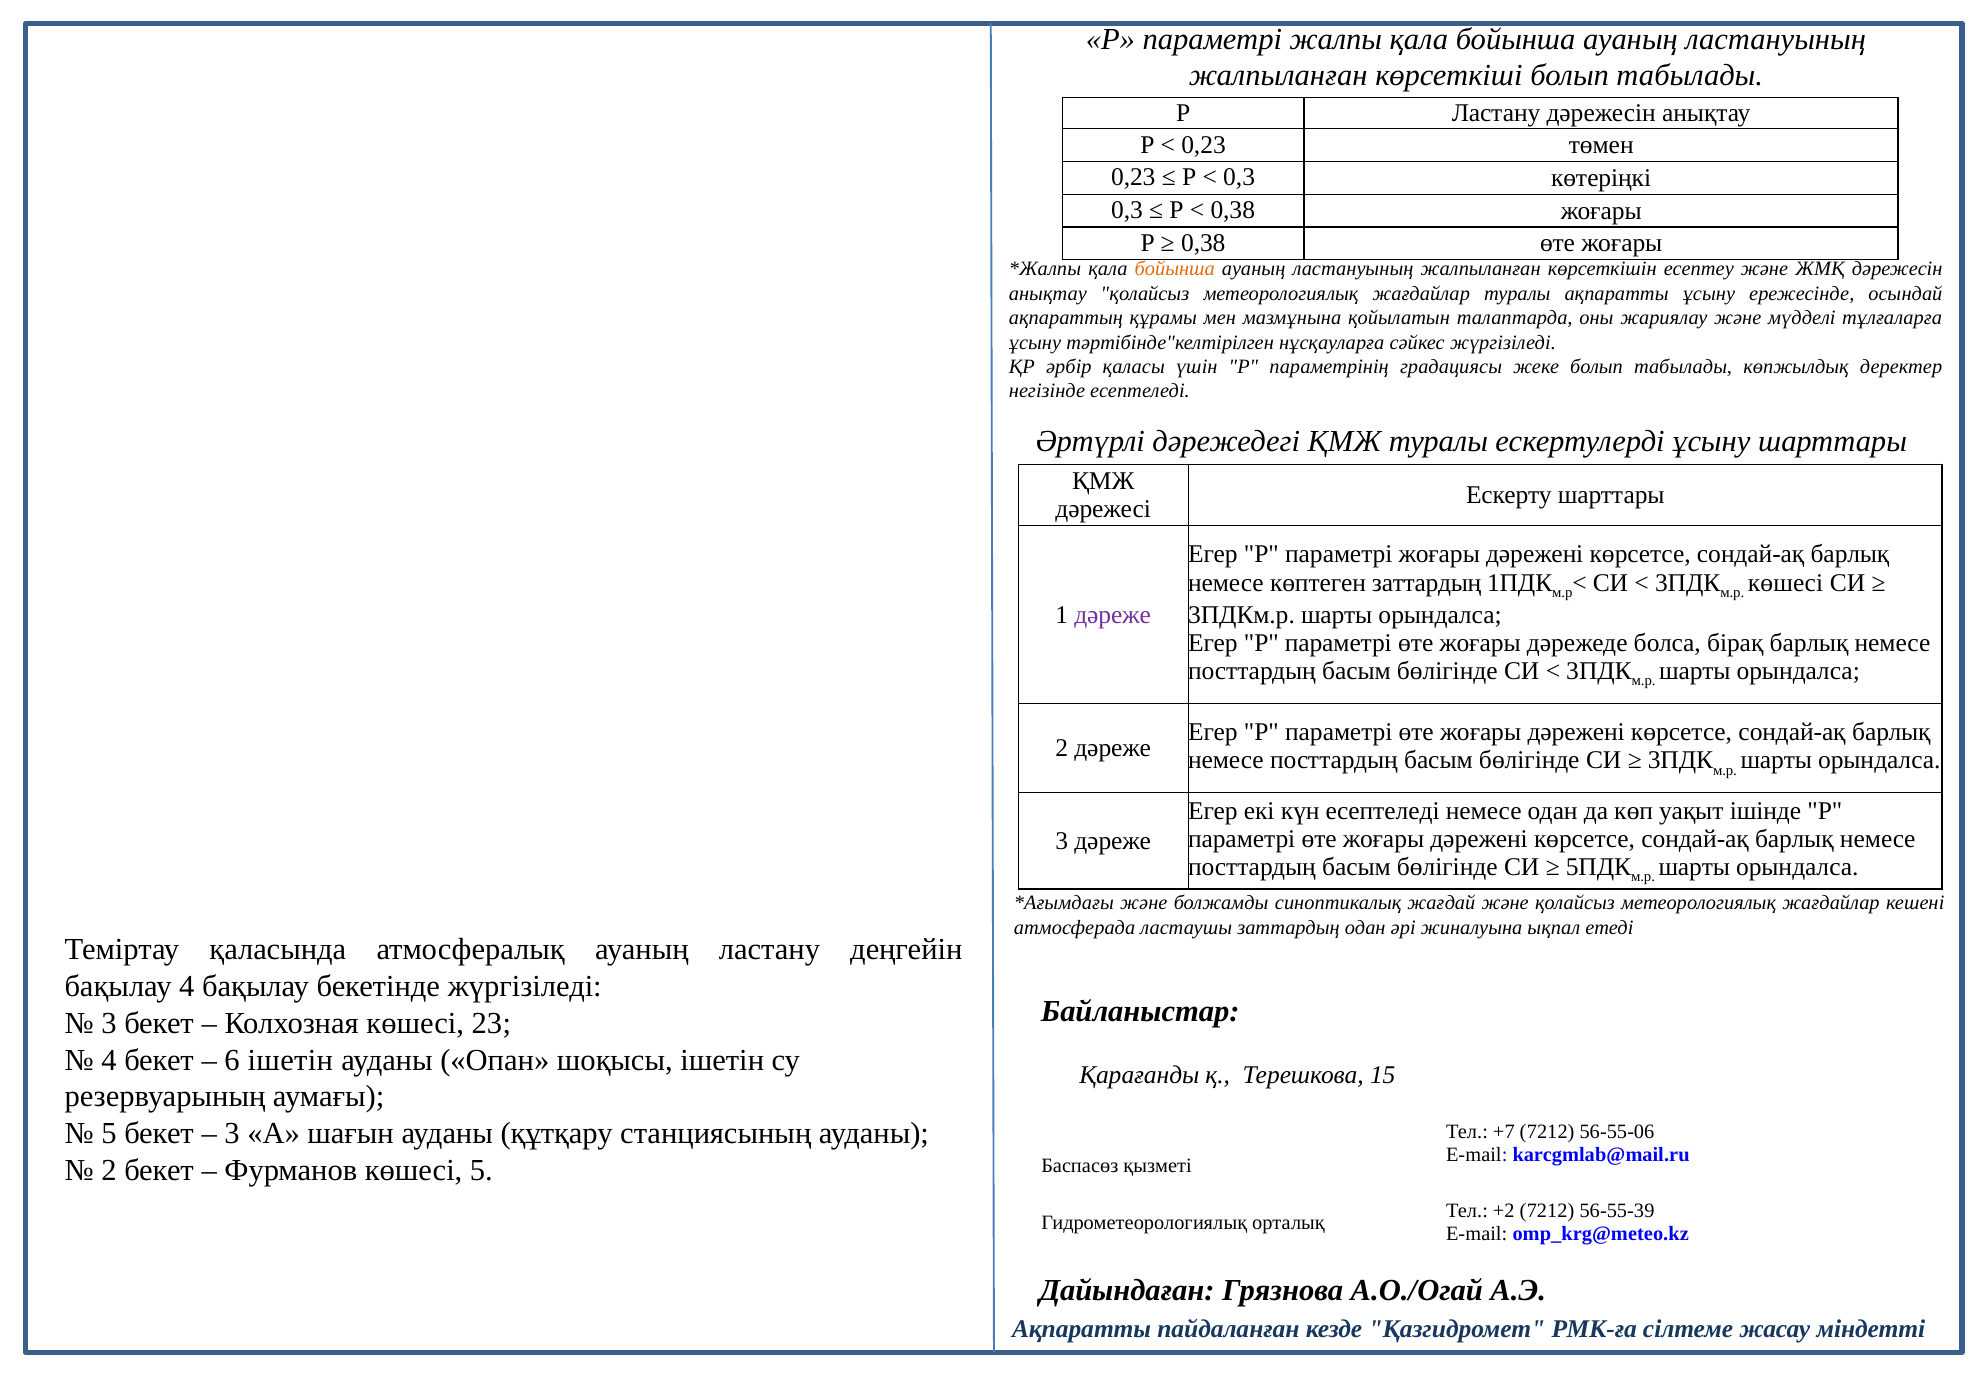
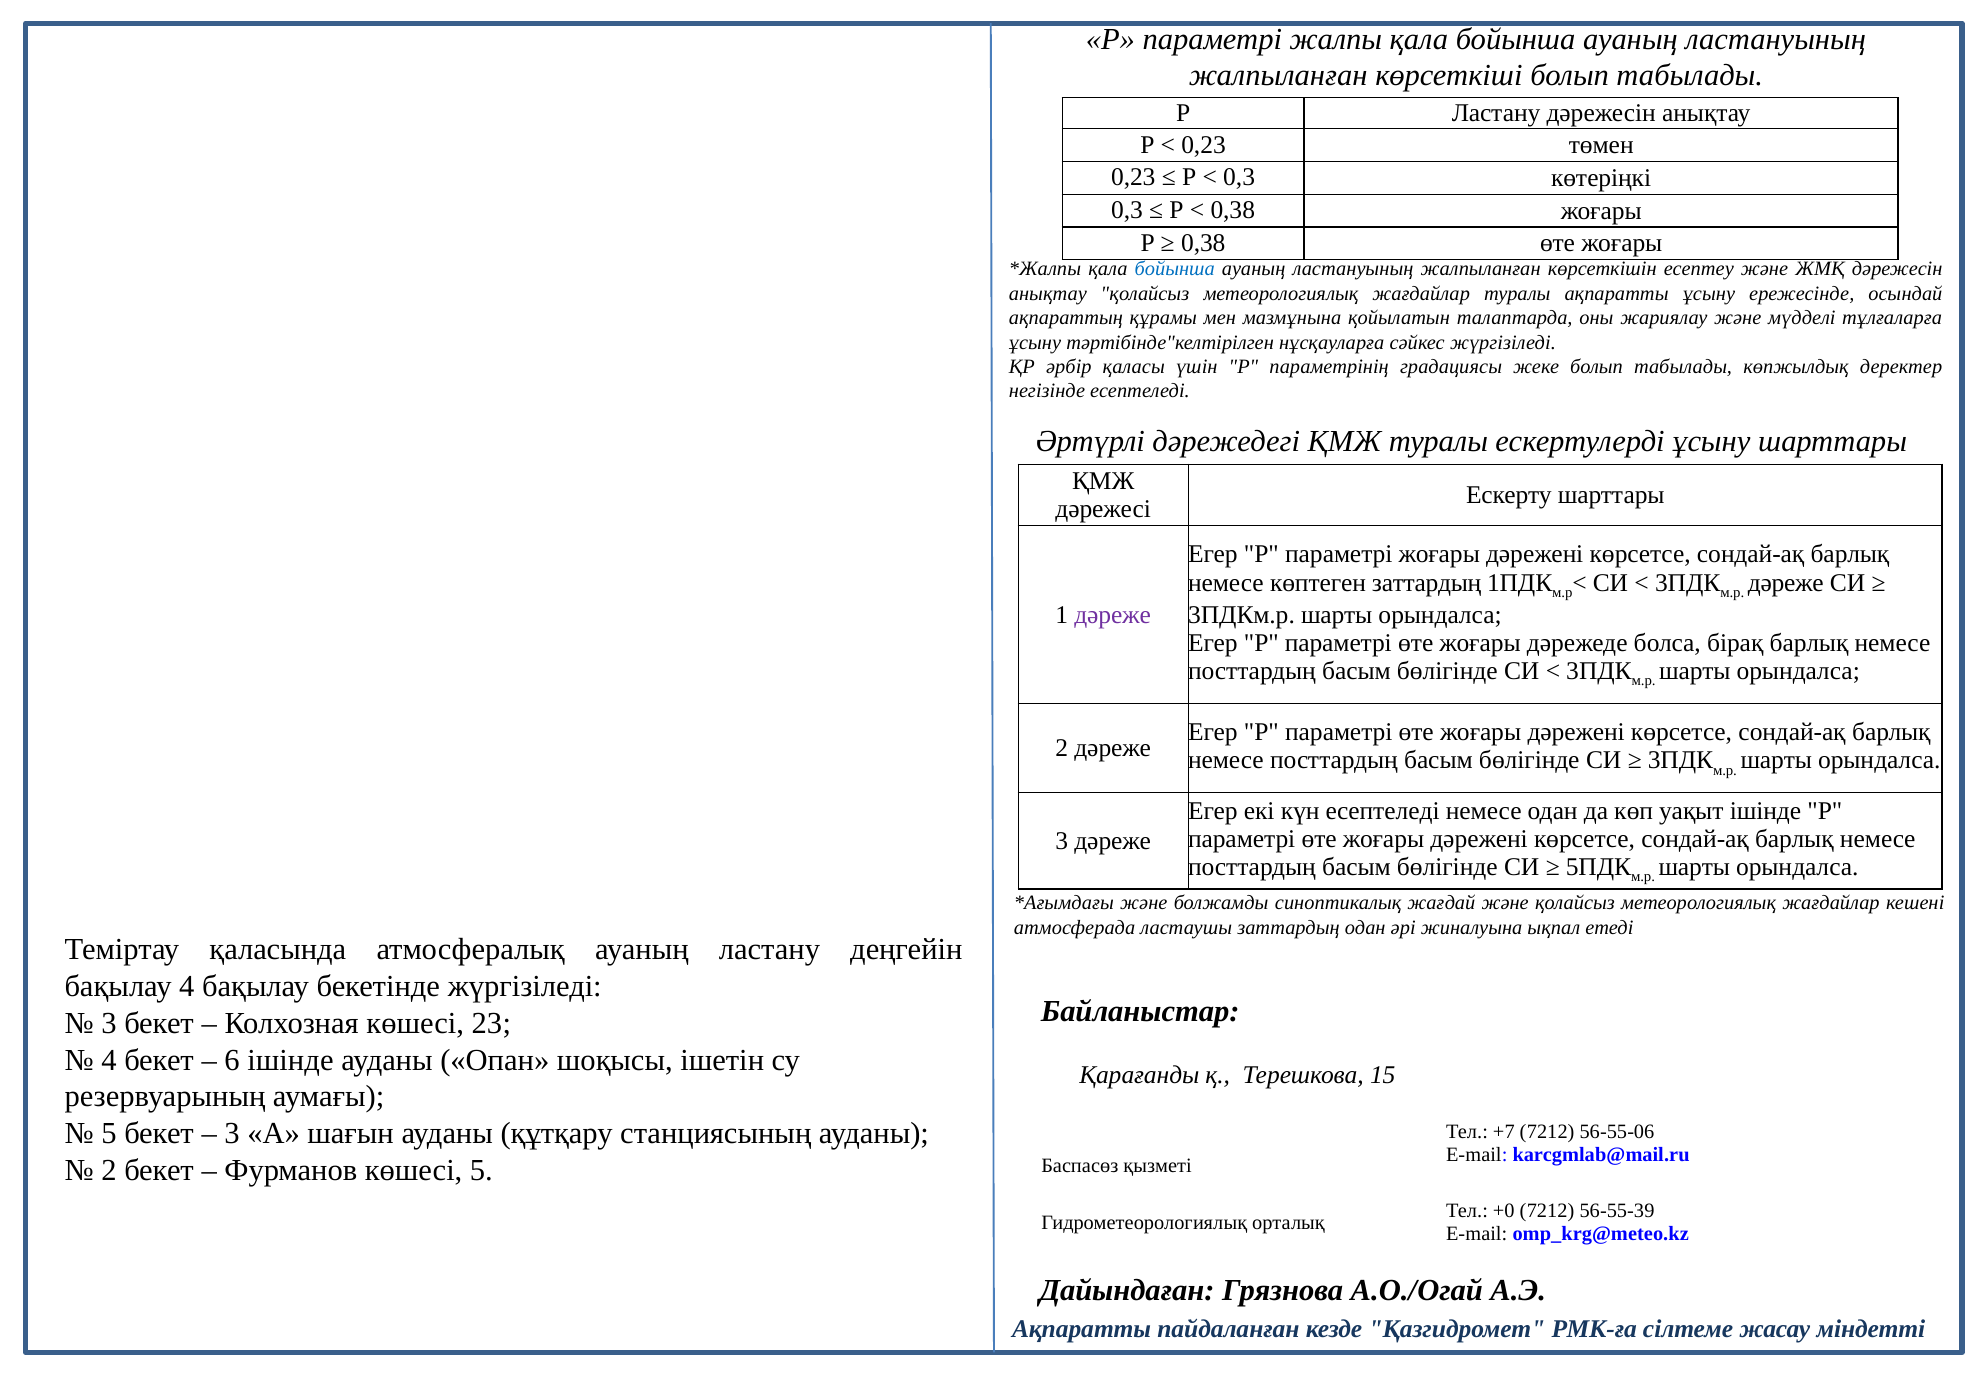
бойынша at (1175, 269) colour: orange -> blue
көшесі at (1786, 583): көшесі -> дәреже
6 ішетін: ішетін -> ішінде
+2: +2 -> +0
